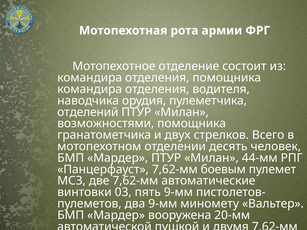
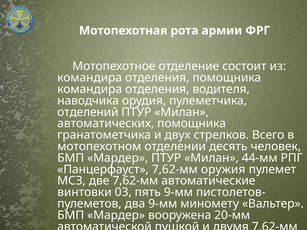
возможностями: возможностями -> автоматических
боевым: боевым -> оружия
